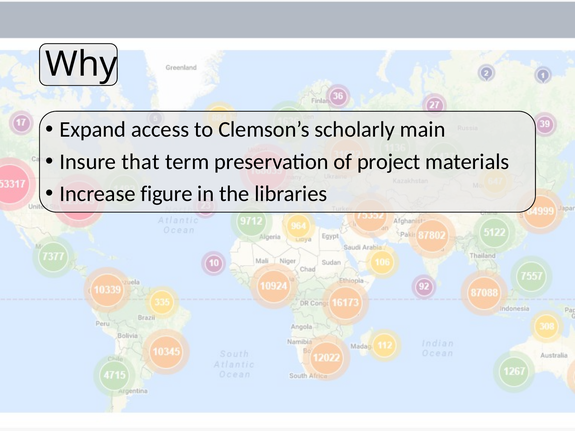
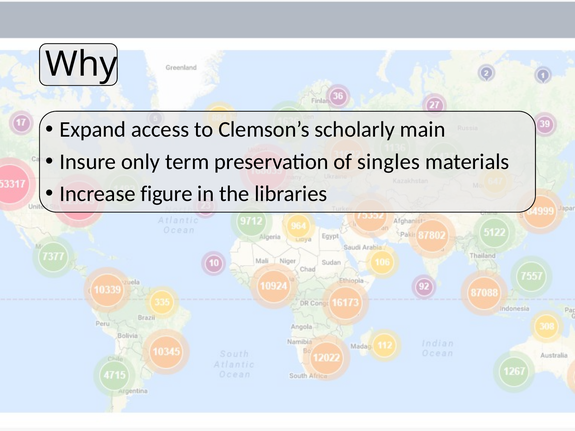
that: that -> only
project: project -> singles
